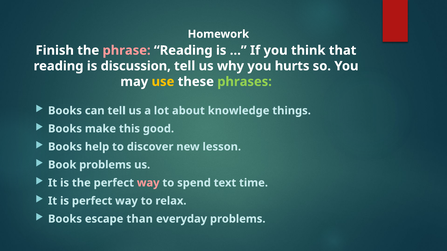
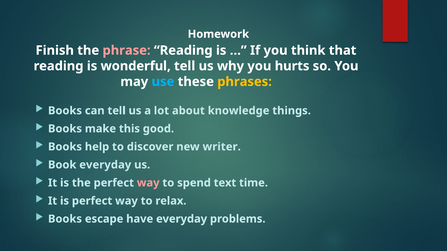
discussion: discussion -> wonderful
use colour: yellow -> light blue
phrases colour: light green -> yellow
lesson: lesson -> writer
Book problems: problems -> everyday
than: than -> have
